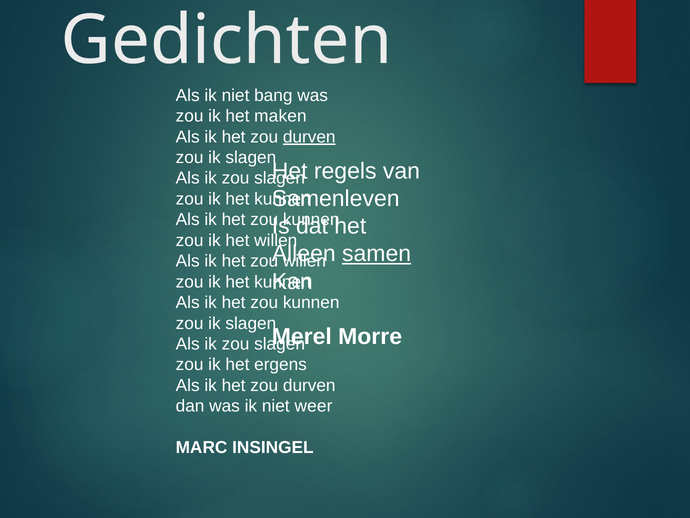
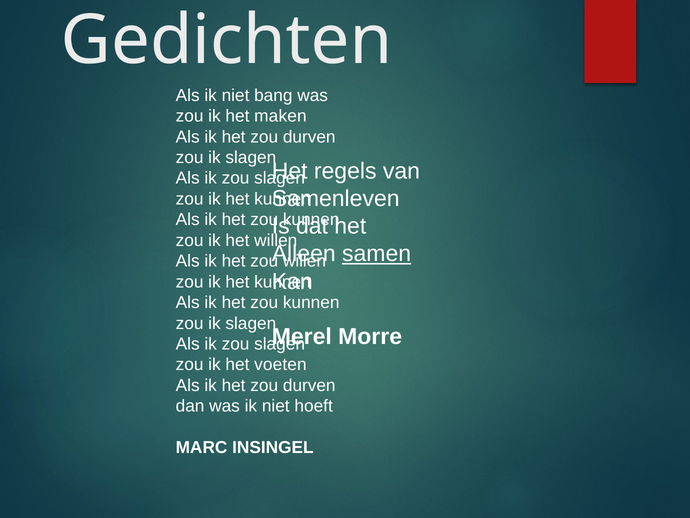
durven at (309, 137) underline: present -> none
ergens: ergens -> voeten
weer: weer -> hoeft
